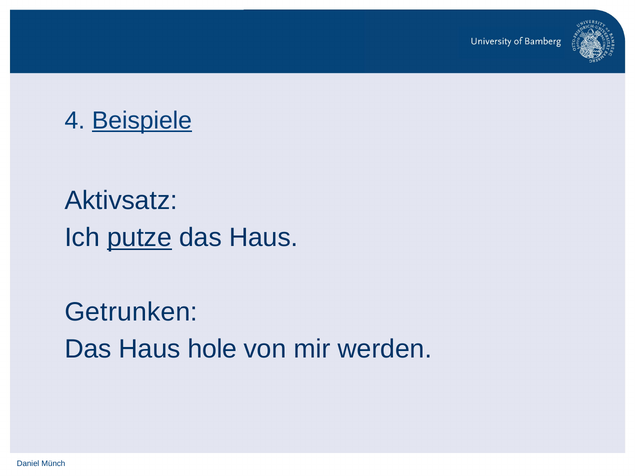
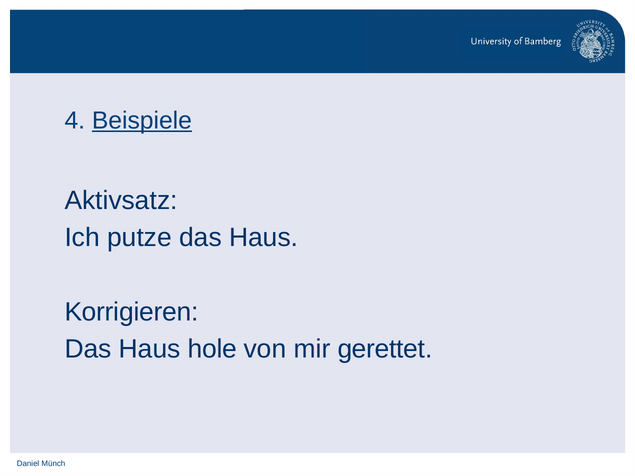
putze underline: present -> none
Getrunken: Getrunken -> Korrigieren
werden: werden -> gerettet
